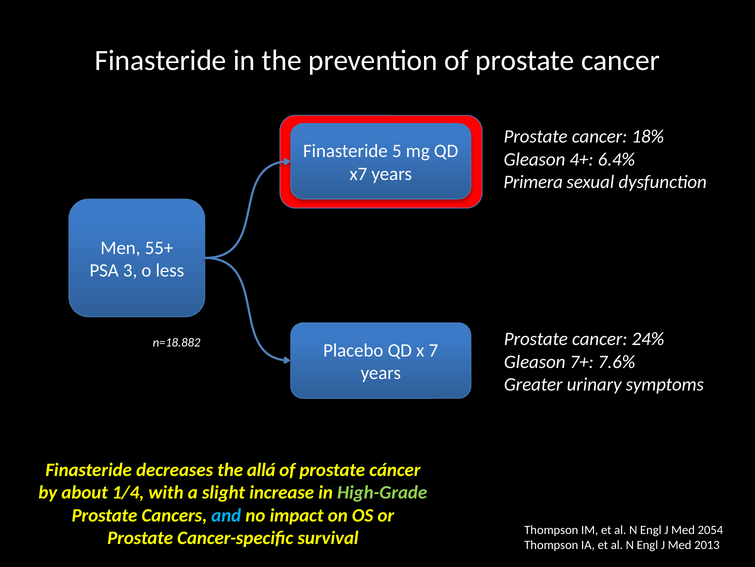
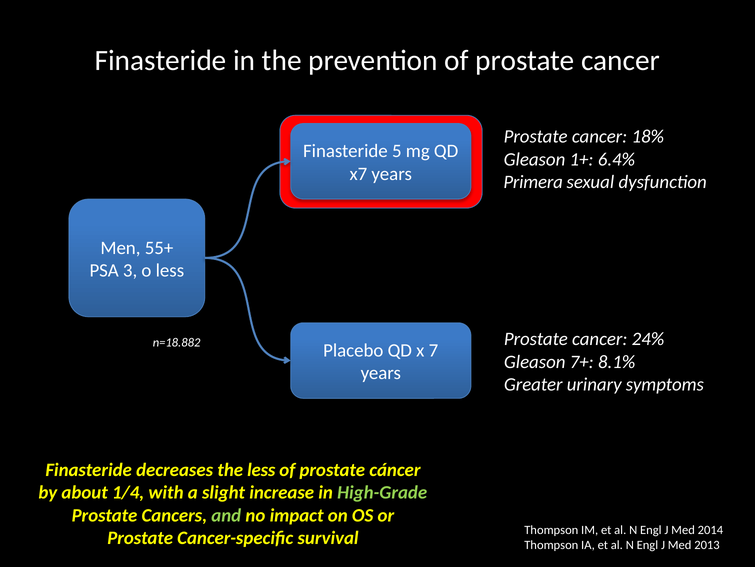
4+: 4+ -> 1+
7.6%: 7.6% -> 8.1%
the allá: allá -> less
and colour: light blue -> light green
2054: 2054 -> 2014
